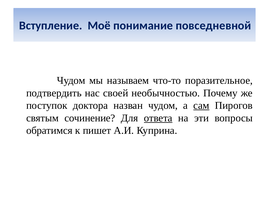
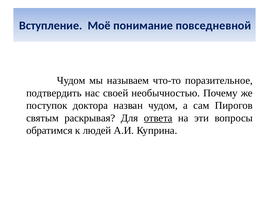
сам underline: present -> none
сочинение: сочинение -> раскрывая
пишет: пишет -> людей
